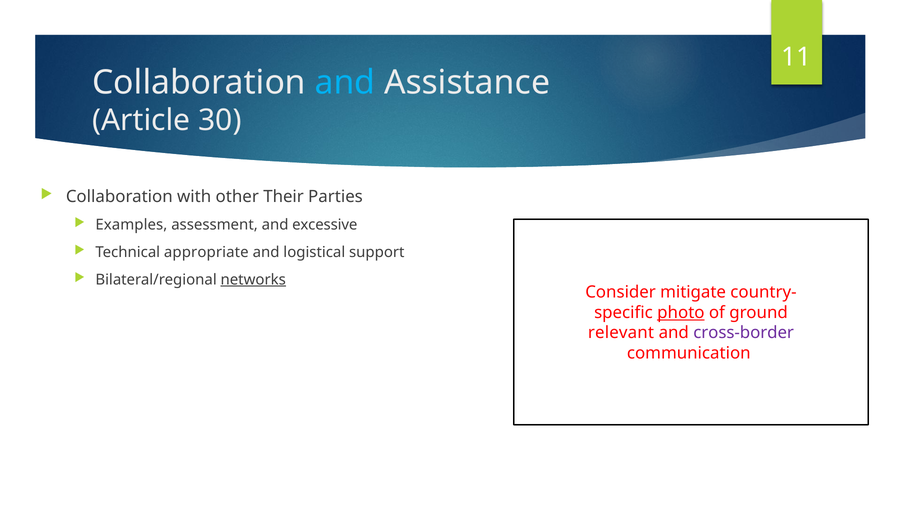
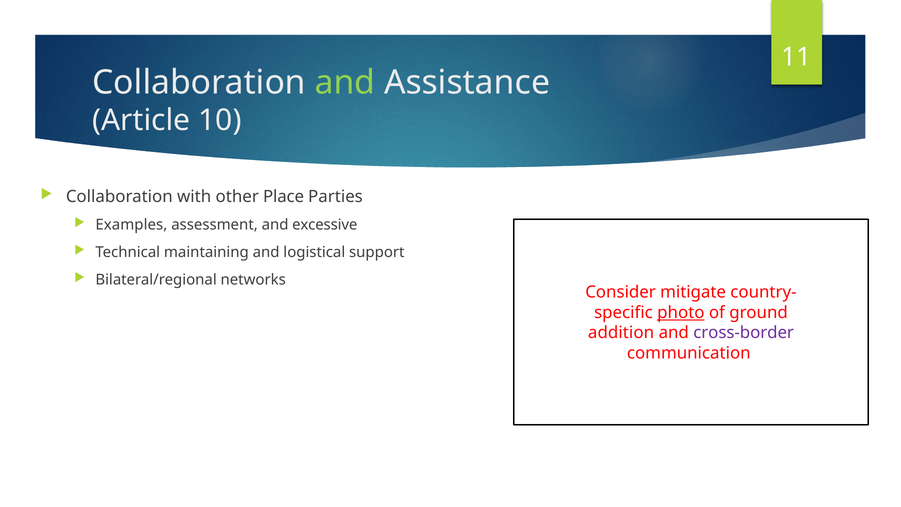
and at (345, 82) colour: light blue -> light green
30: 30 -> 10
Their: Their -> Place
appropriate: appropriate -> maintaining
networks underline: present -> none
relevant: relevant -> addition
